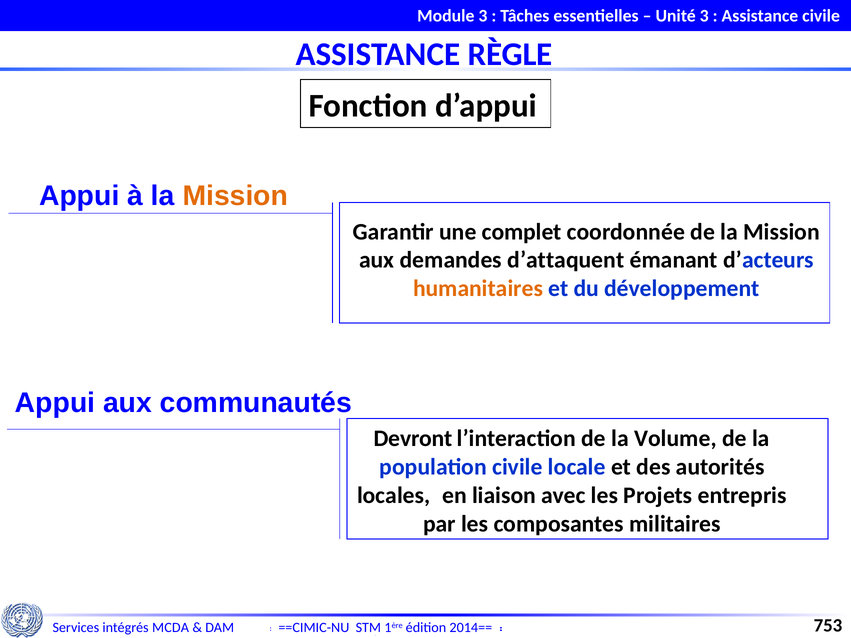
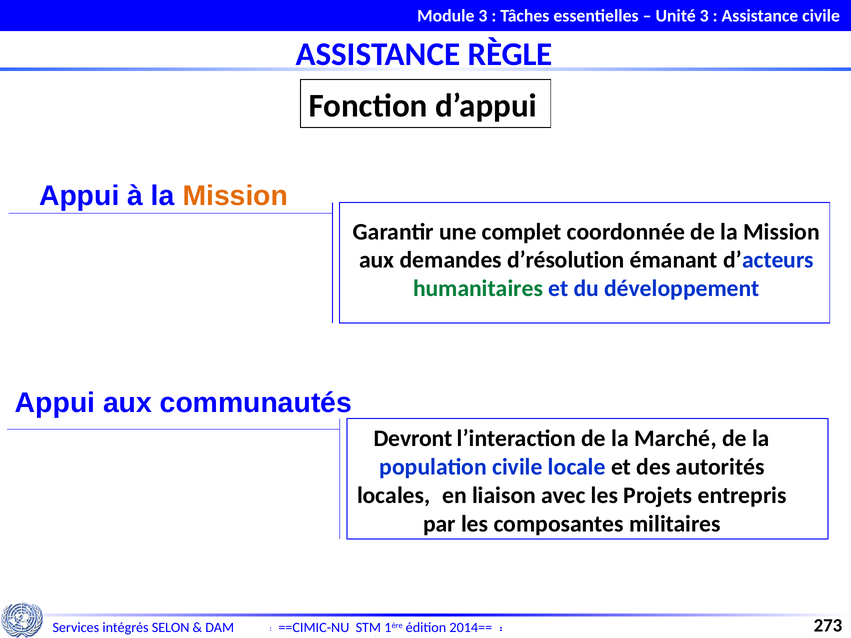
d’attaquent: d’attaquent -> d’résolution
humanitaires colour: orange -> green
Volume: Volume -> Marché
MCDA: MCDA -> SELON
753: 753 -> 273
